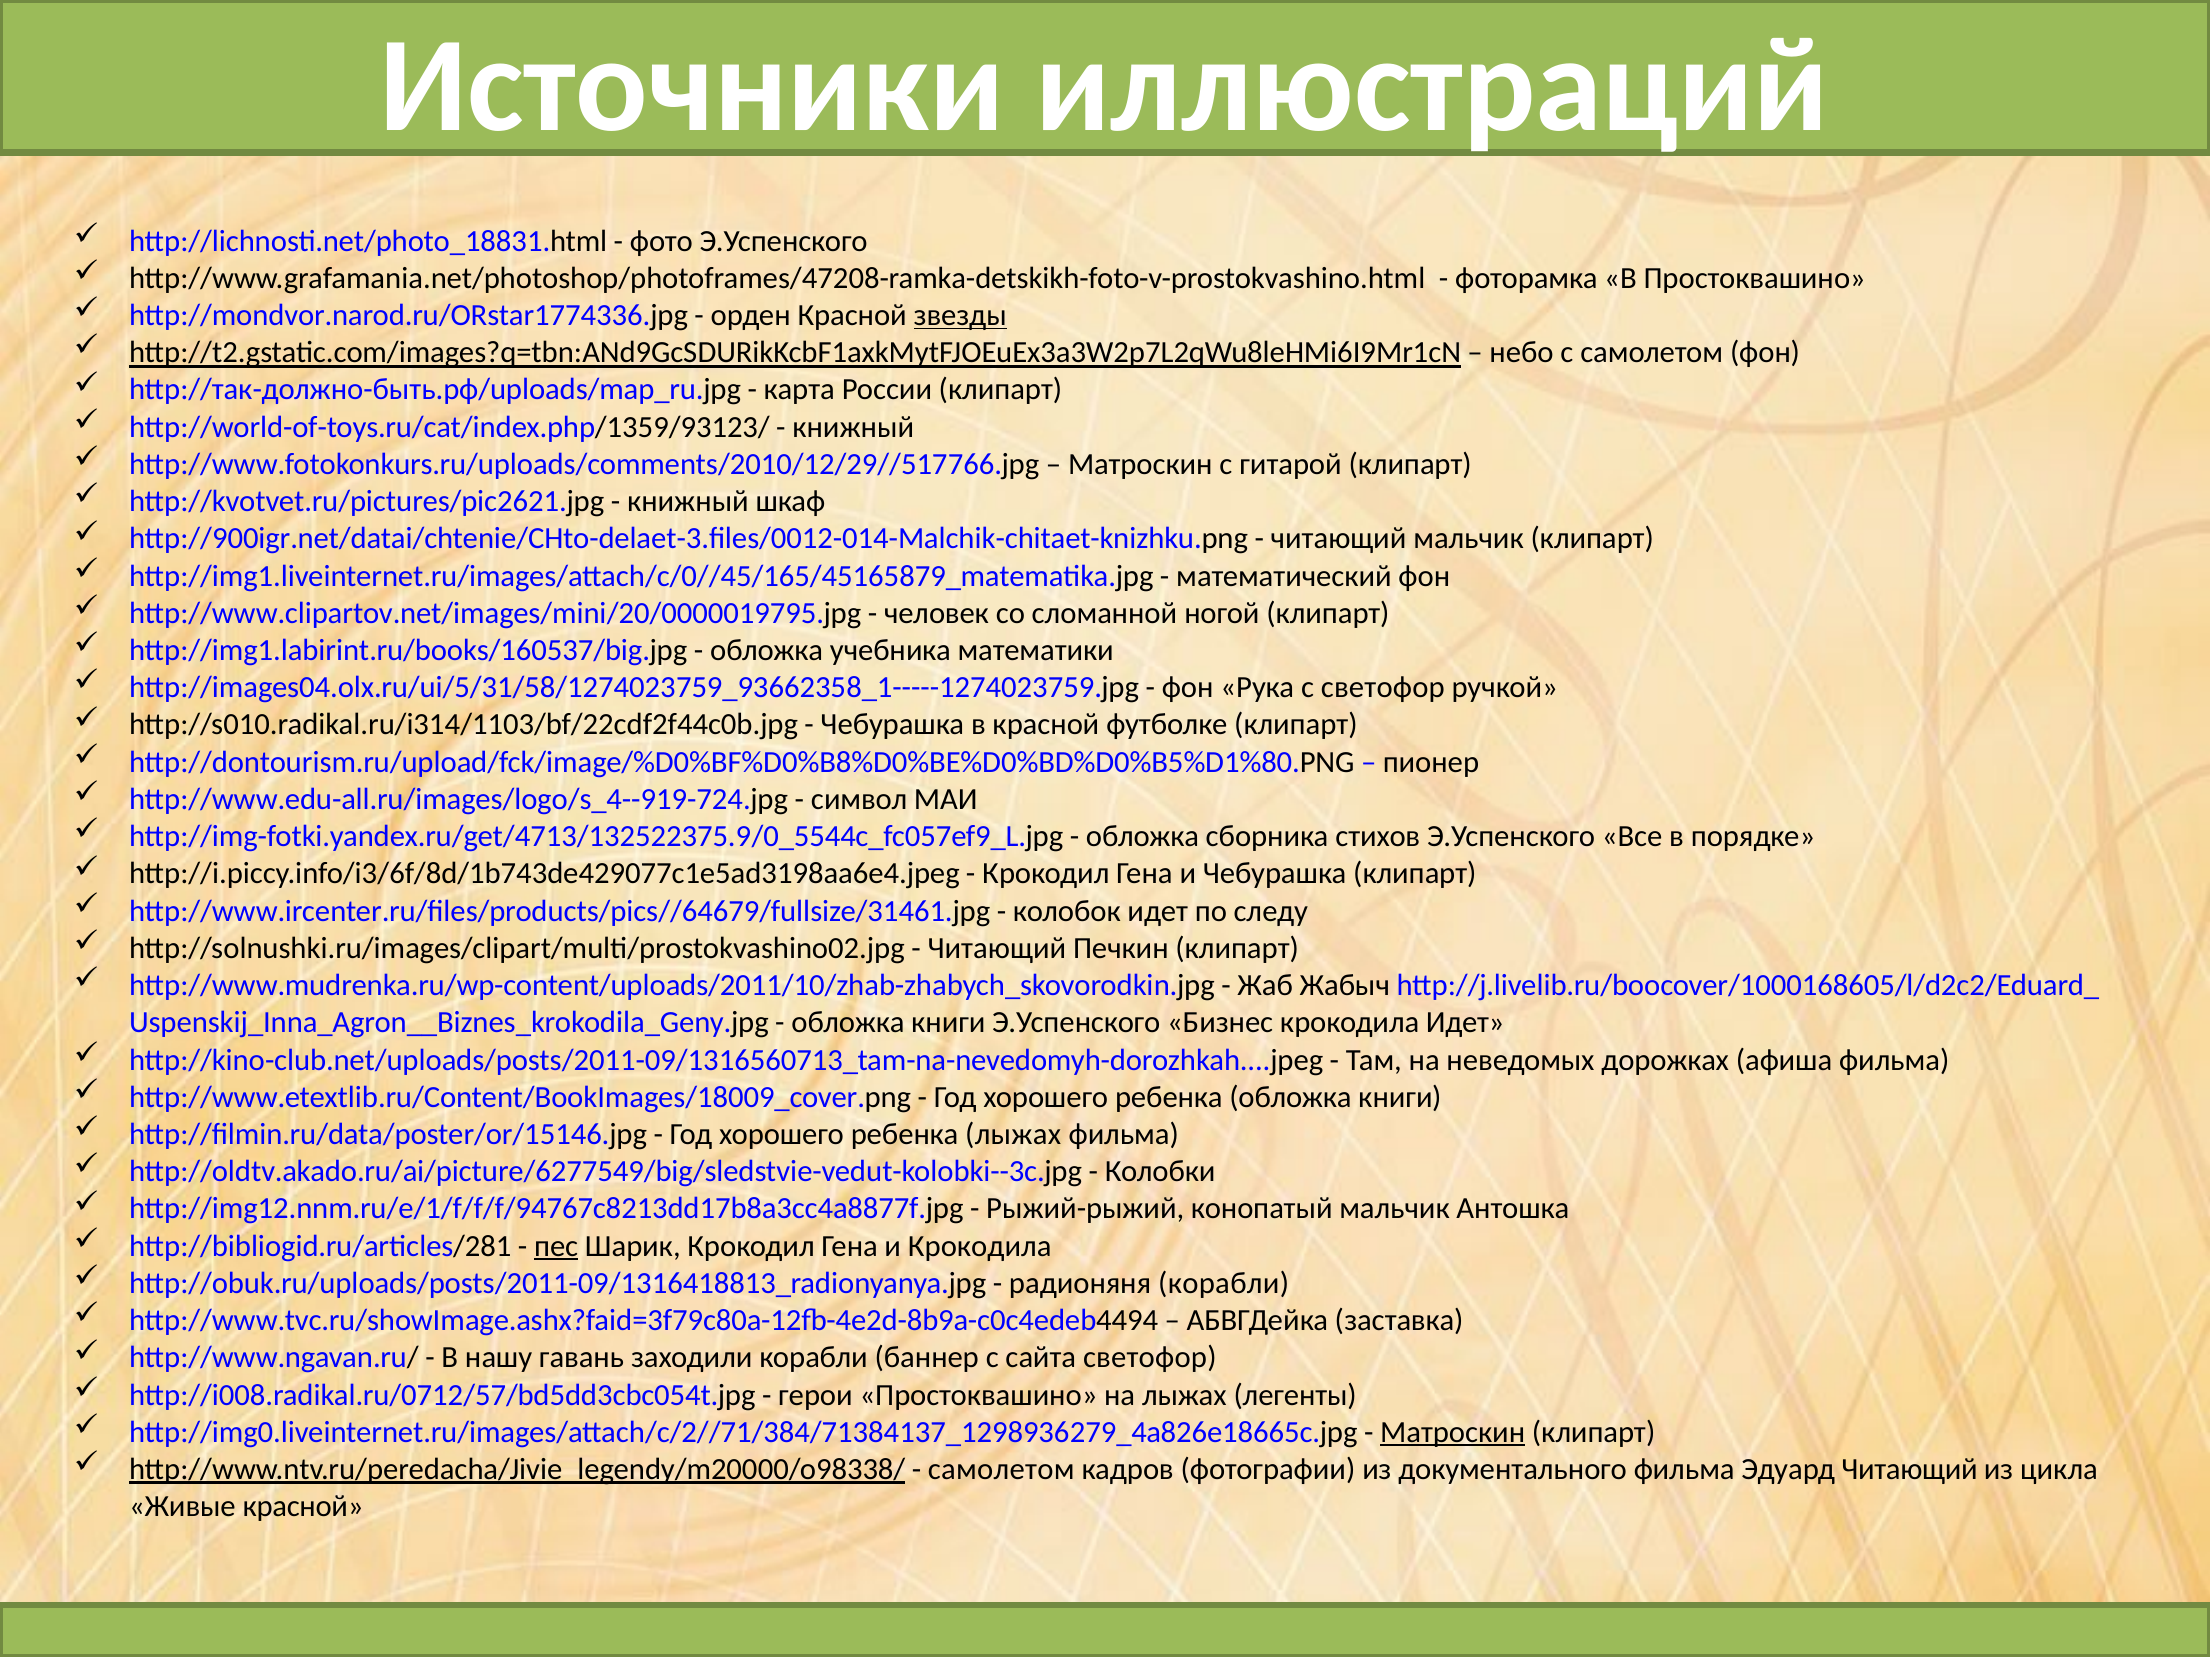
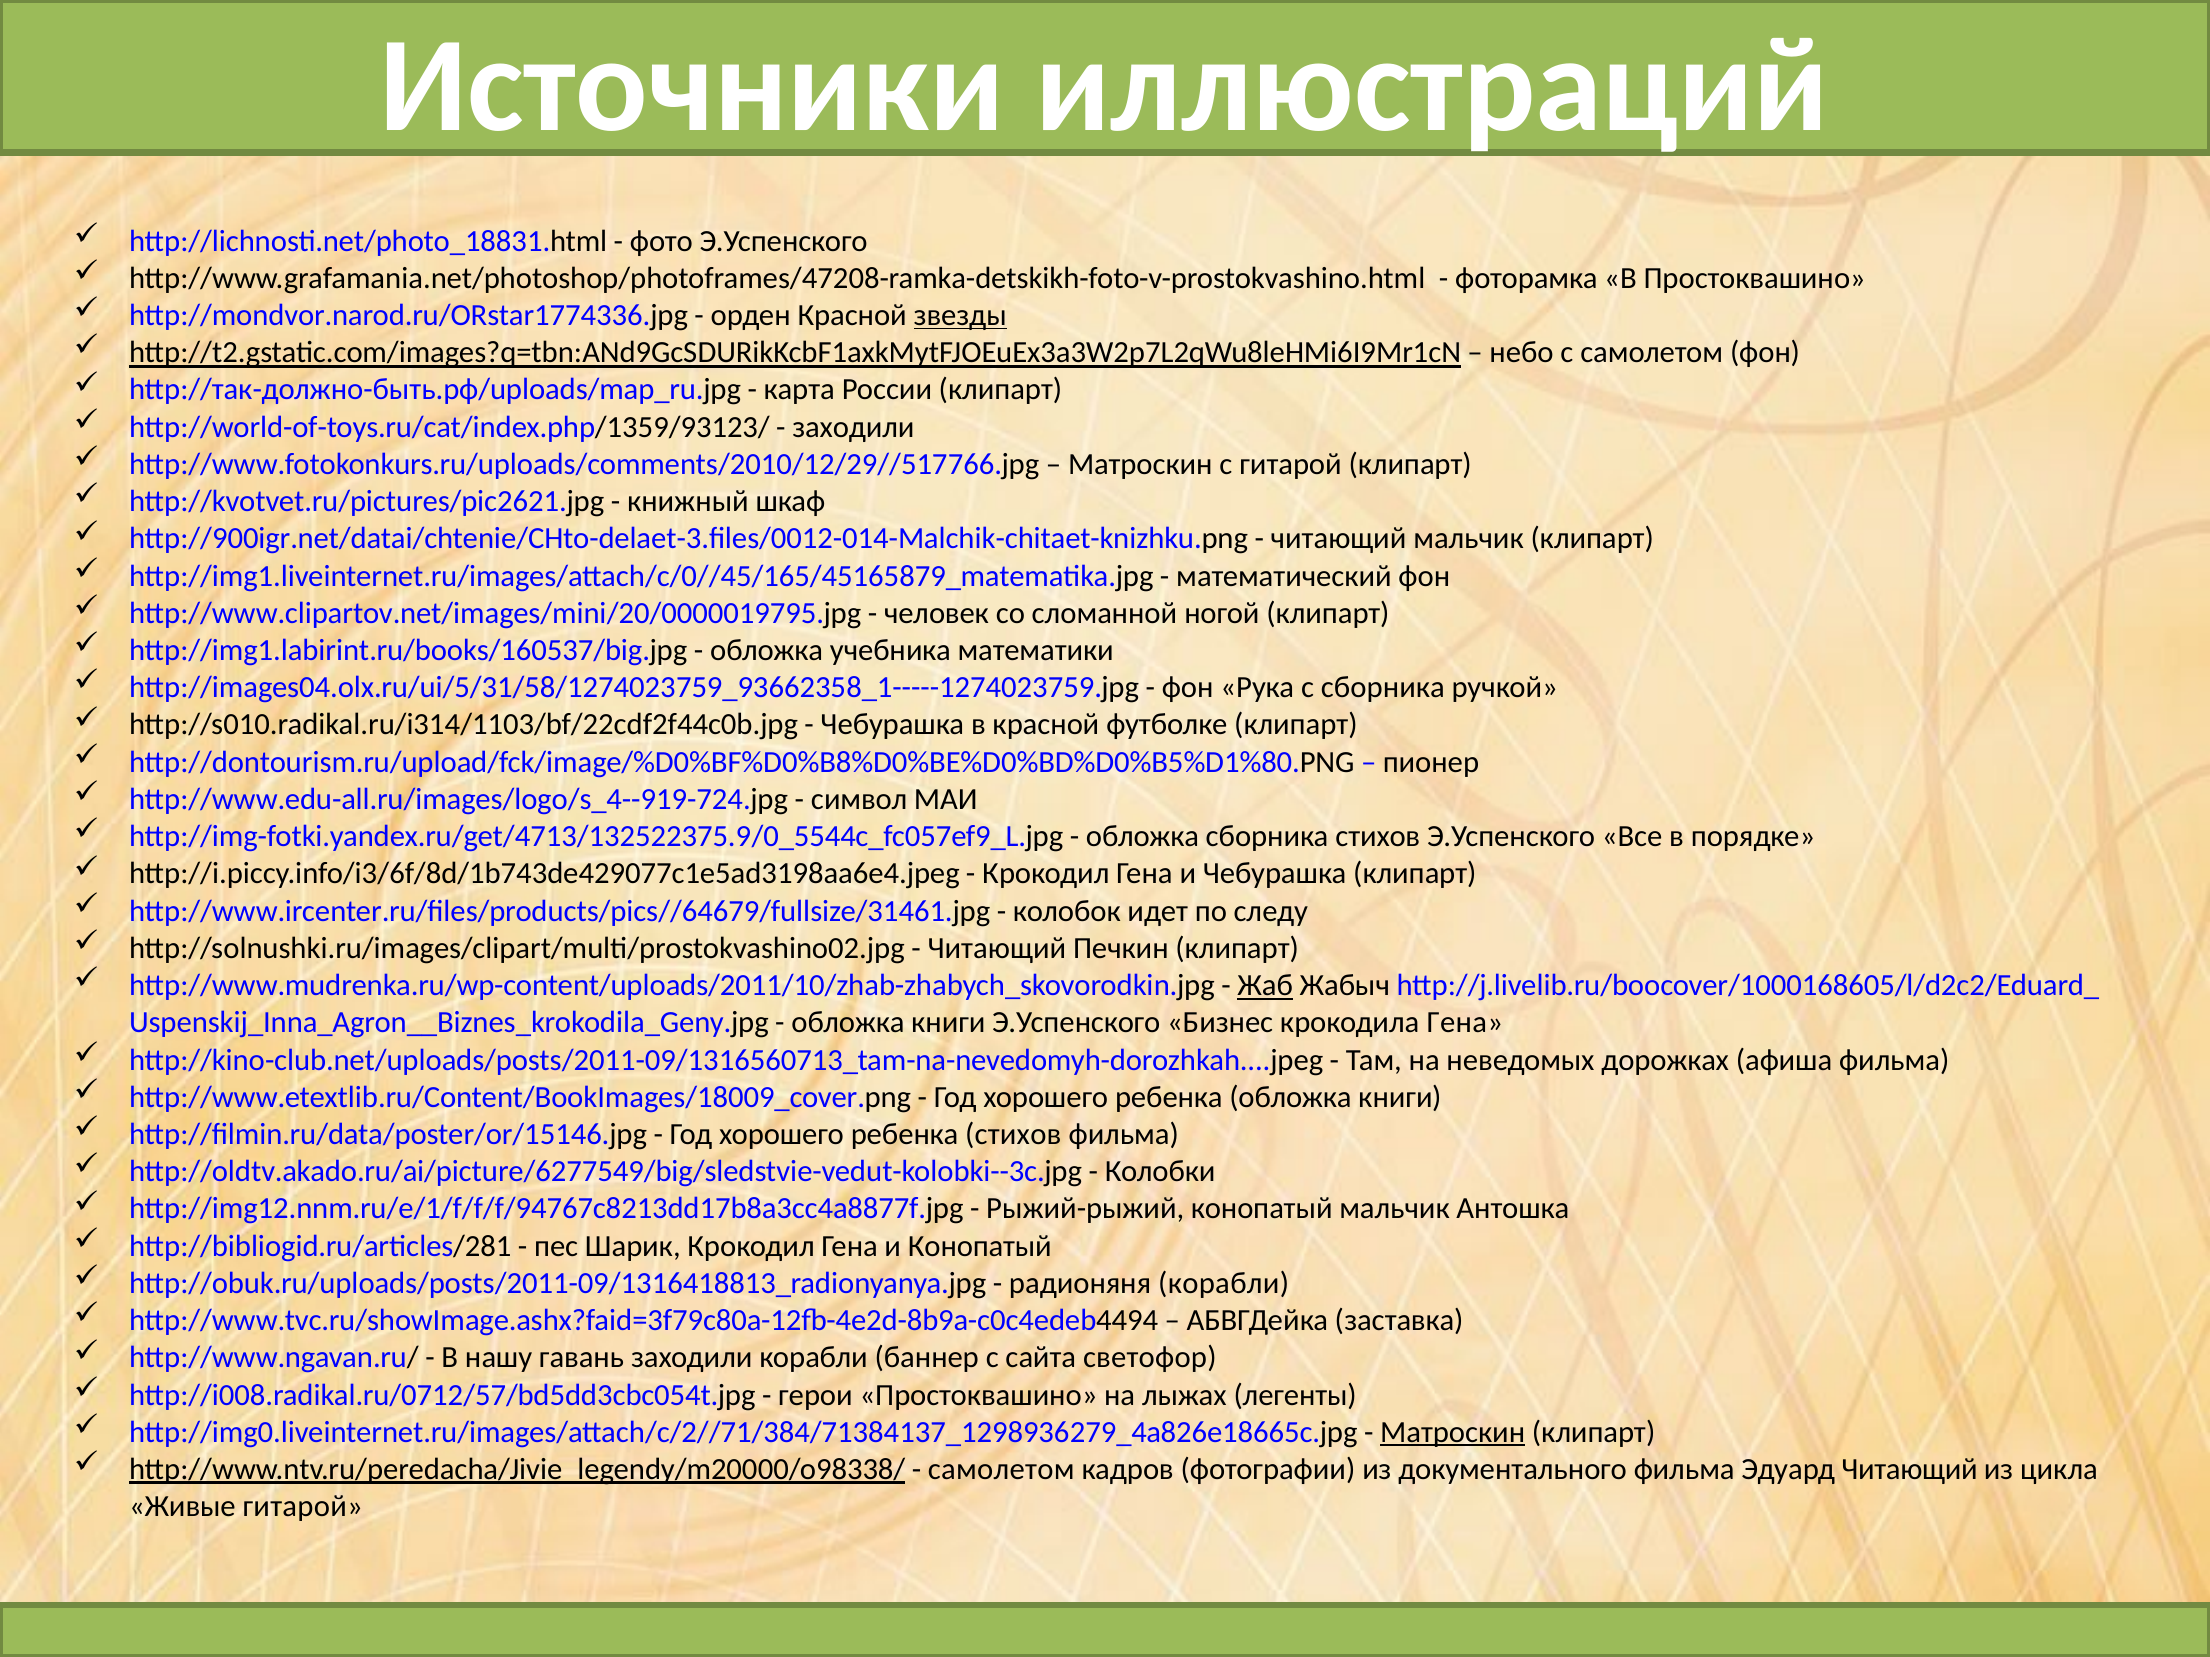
книжный at (853, 427): книжный -> заходили
с светофор: светофор -> сборника
Жаб underline: none -> present
крокодила Идет: Идет -> Гена
ребенка лыжах: лыжах -> стихов
пес underline: present -> none
и Крокодила: Крокодила -> Конопатый
Живые красной: красной -> гитарой
